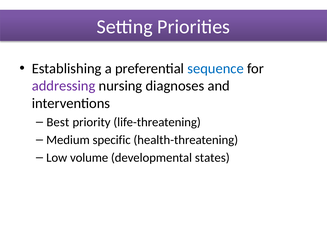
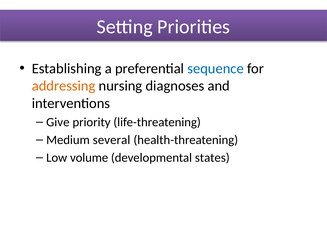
addressing colour: purple -> orange
Best: Best -> Give
specific: specific -> several
